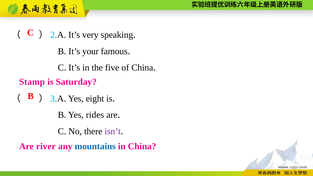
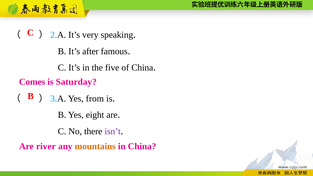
your: your -> after
Stamp: Stamp -> Comes
eight: eight -> from
rides: rides -> eight
mountains colour: blue -> orange
